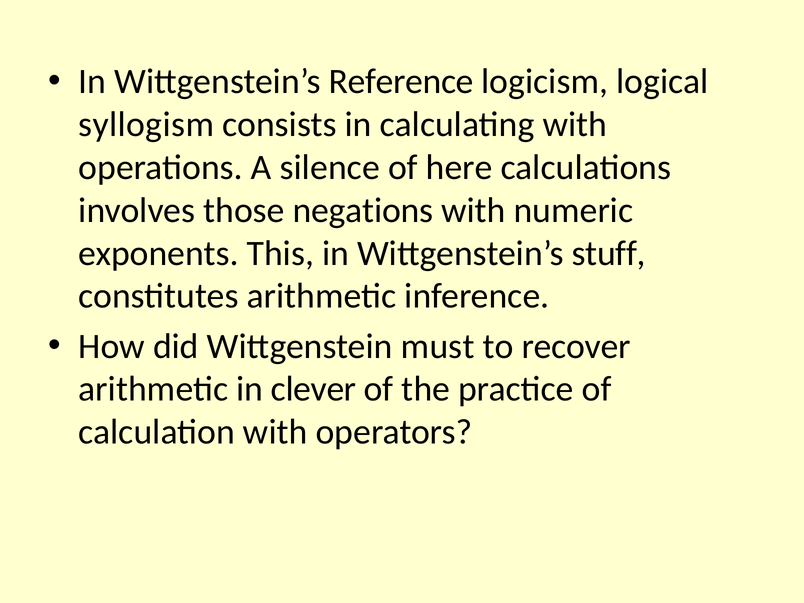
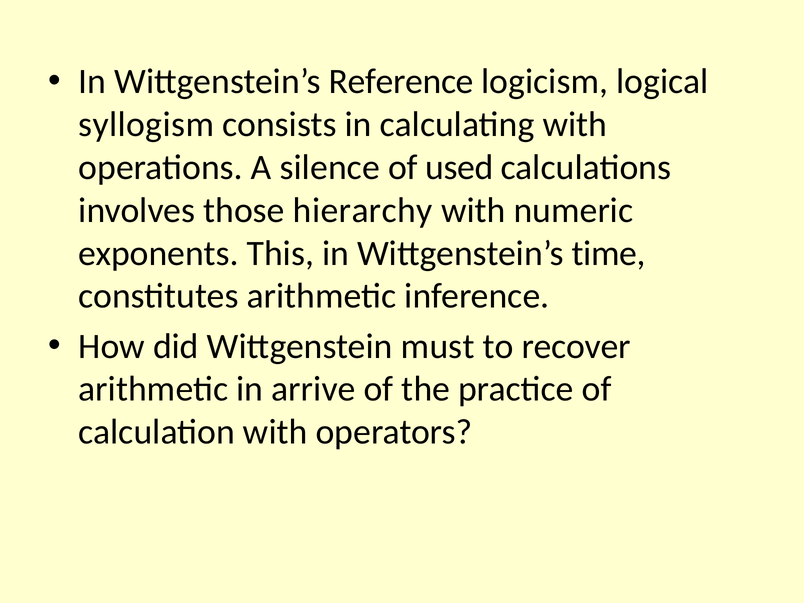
here: here -> used
negations: negations -> hierarchy
stuff: stuff -> time
clever: clever -> arrive
